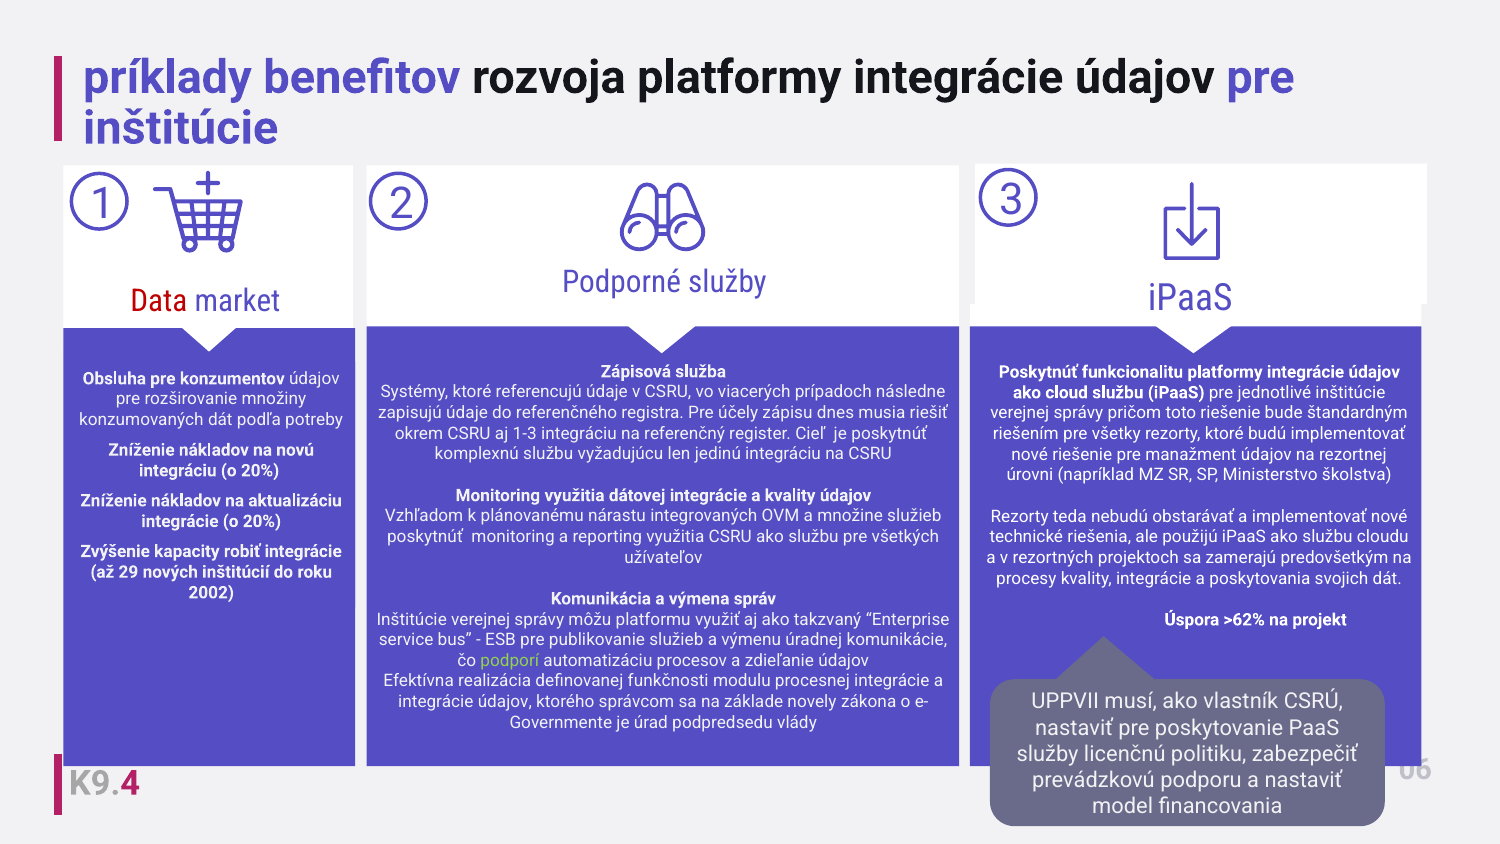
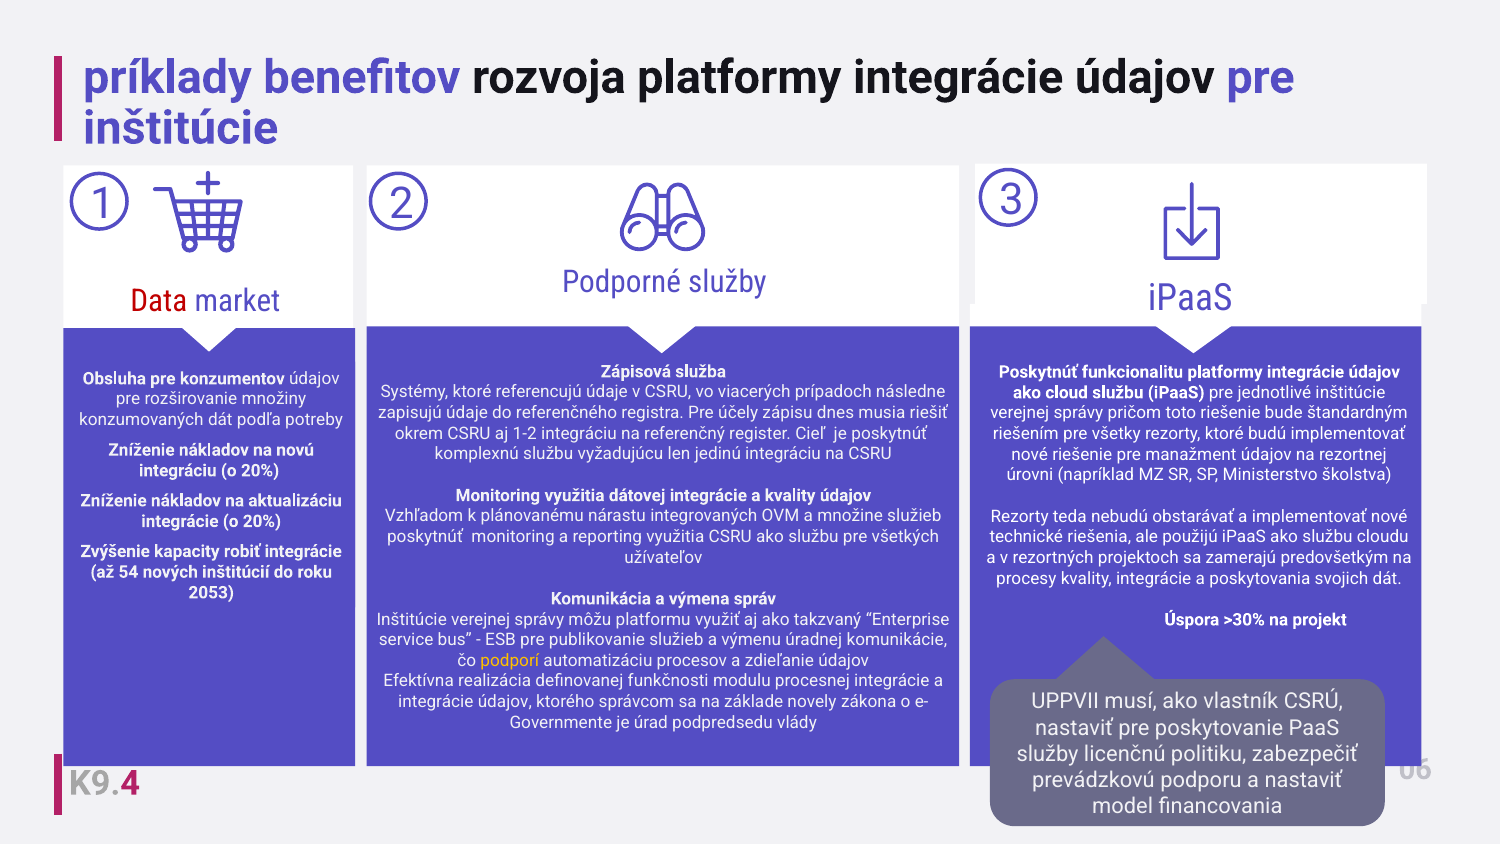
1-3: 1-3 -> 1-2
29: 29 -> 54
2002: 2002 -> 2053
>62%: >62% -> >30%
podporí colour: light green -> yellow
